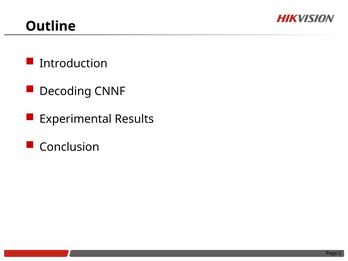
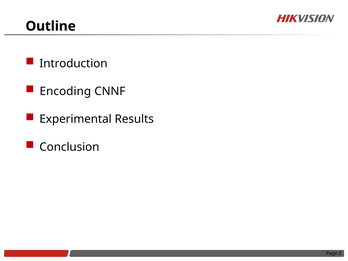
Decoding: Decoding -> Encoding
